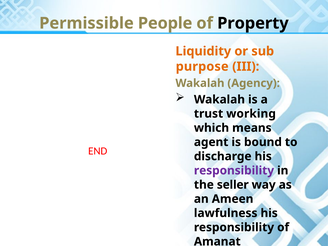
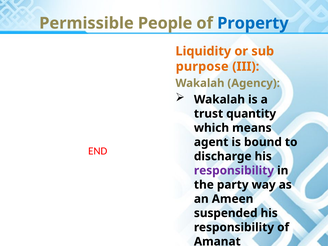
Property colour: black -> blue
working: working -> quantity
seller: seller -> party
lawfulness: lawfulness -> suspended
